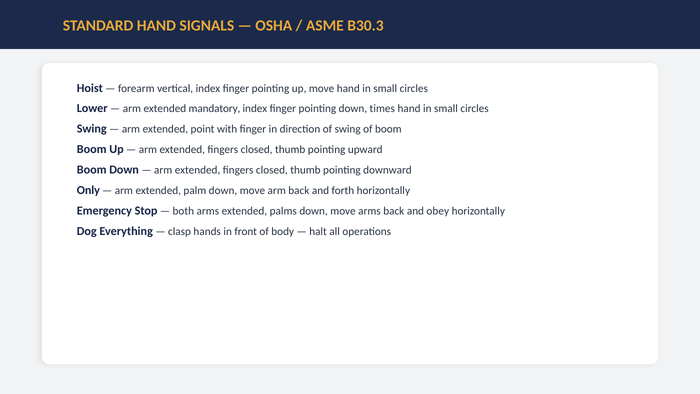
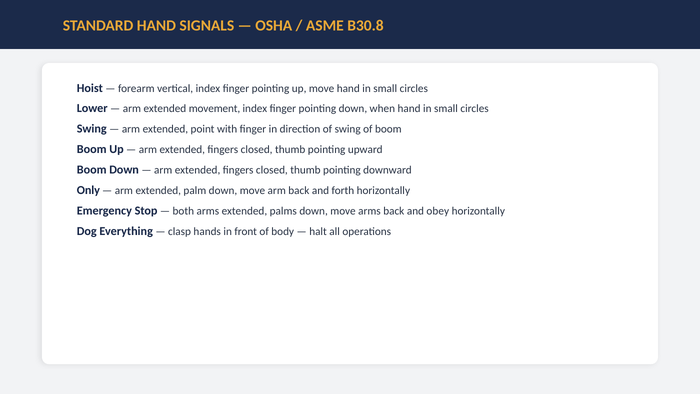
B30.3: B30.3 -> B30.8
mandatory: mandatory -> movement
times: times -> when
